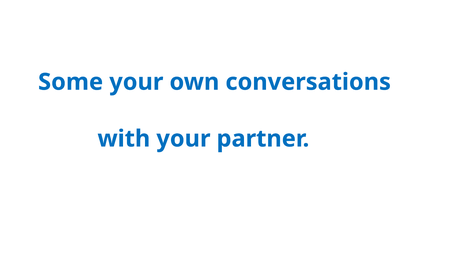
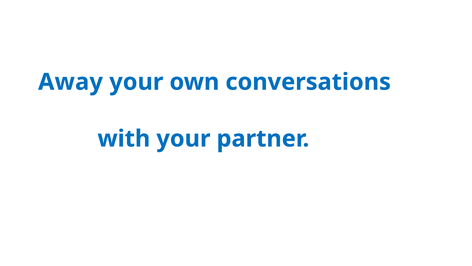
Some: Some -> Away
